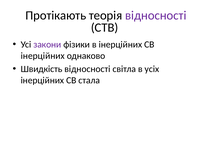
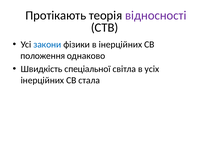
закони colour: purple -> blue
інерційних at (43, 56): інерційних -> положення
Швидкість відносності: відносності -> спеціальної
